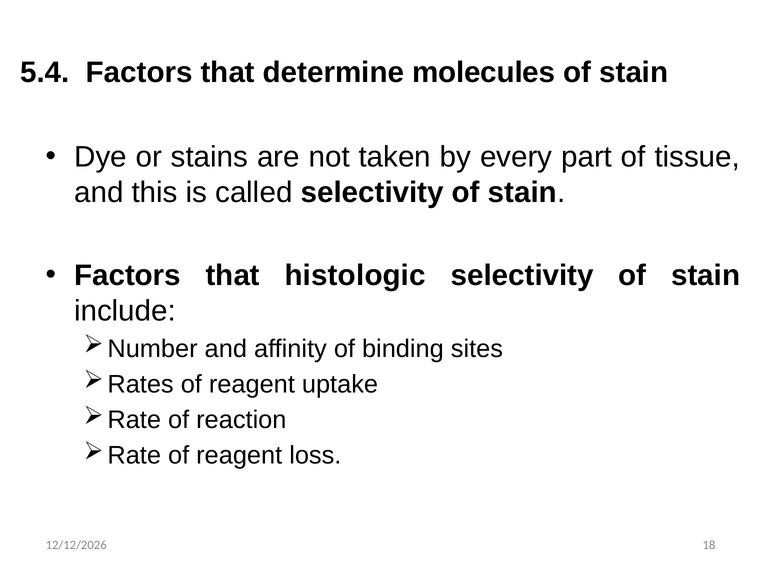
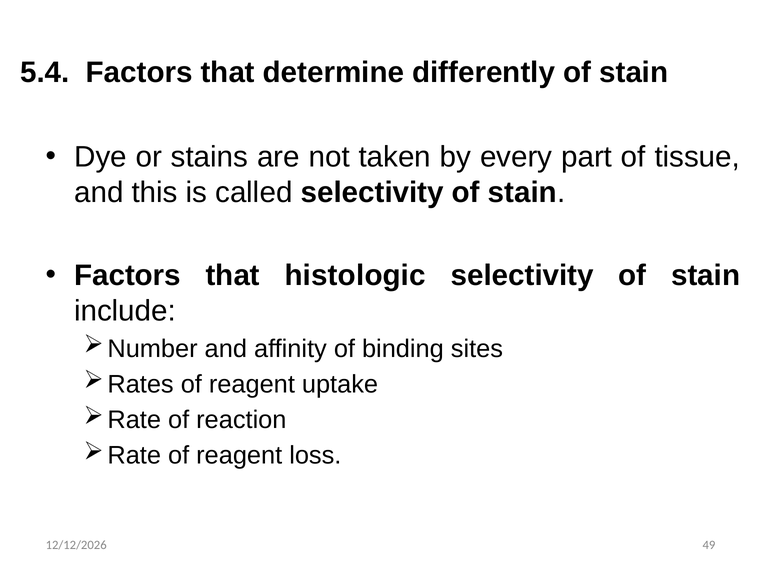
molecules: molecules -> differently
18: 18 -> 49
